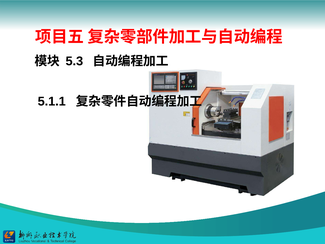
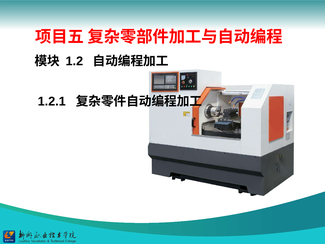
5.3: 5.3 -> 1.2
5.1.1: 5.1.1 -> 1.2.1
